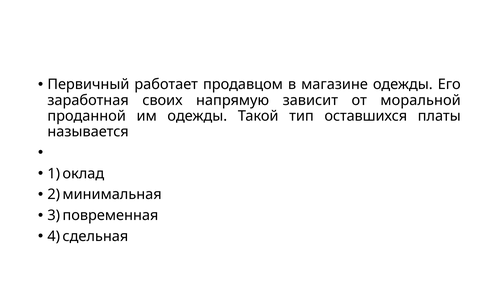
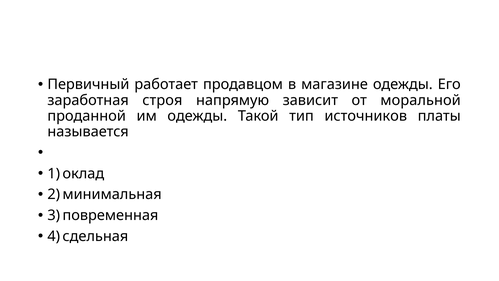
своих: своих -> строя
оставшихся: оставшихся -> источников
